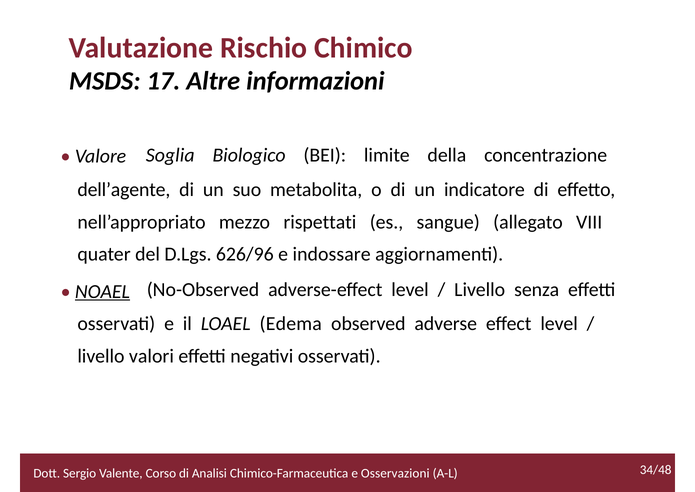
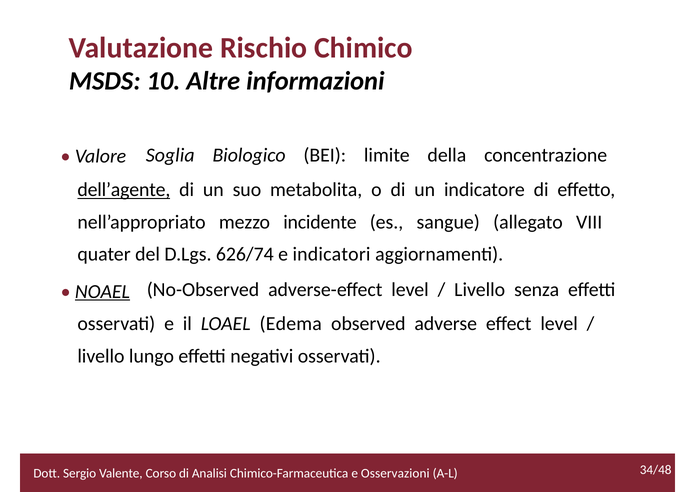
17: 17 -> 10
dell’agente underline: none -> present
rispettati: rispettati -> incidente
626/96: 626/96 -> 626/74
indossare: indossare -> indicatori
valori: valori -> lungo
